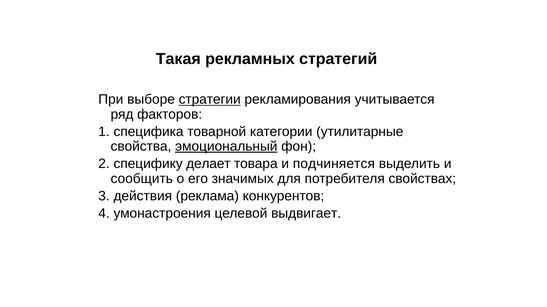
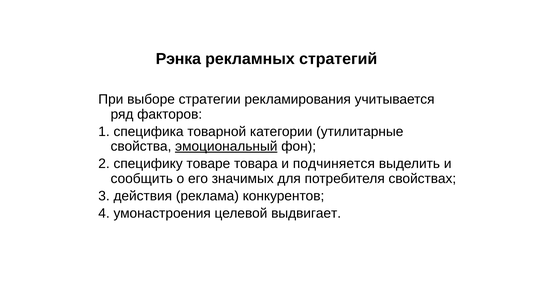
Такая: Такая -> Рэнка
стратегии underline: present -> none
делает: делает -> товаре
